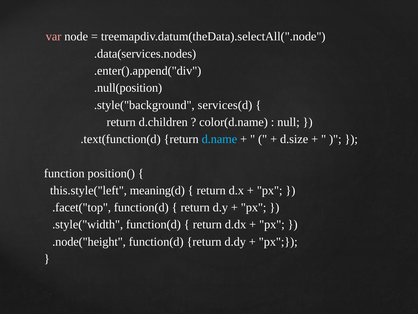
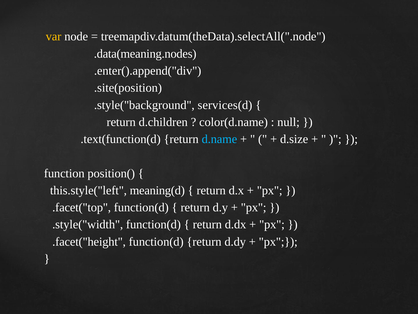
var colour: pink -> yellow
.data(services.nodes: .data(services.nodes -> .data(meaning.nodes
.null(position: .null(position -> .site(position
.node("height: .node("height -> .facet("height
